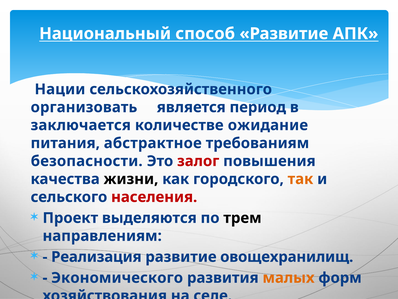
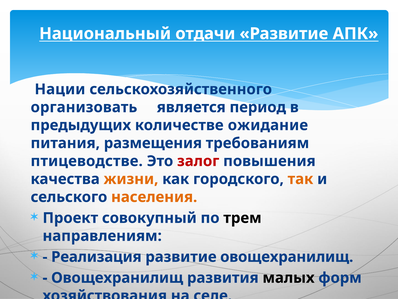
способ: способ -> отдачи
заключается: заключается -> предыдущих
абстрактное: абстрактное -> размещения
безопасности: безопасности -> птицеводстве
жизни colour: black -> orange
населения colour: red -> orange
выделяются: выделяются -> совокупный
Экономического at (117, 277): Экономического -> Овощехранилищ
малых colour: orange -> black
